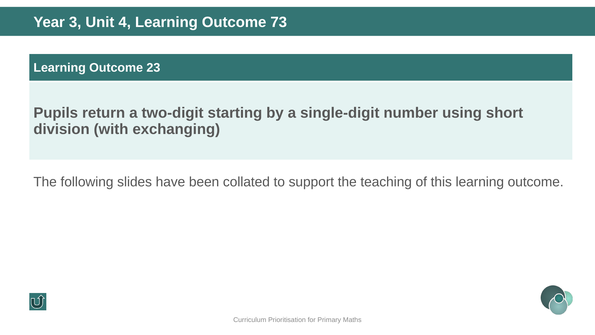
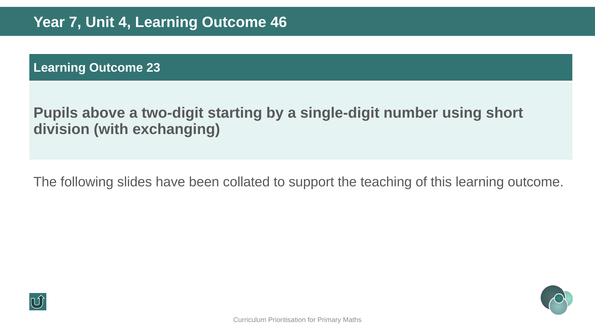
3: 3 -> 7
73: 73 -> 46
return: return -> above
